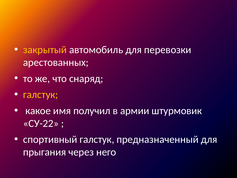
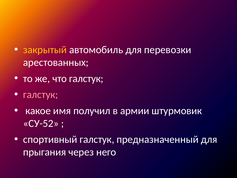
что снаряд: снаряд -> галстук
галстук at (41, 94) colour: yellow -> pink
СУ-22: СУ-22 -> СУ-52
